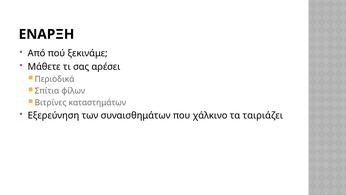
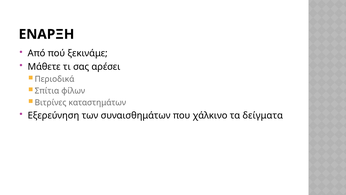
ταιριάζει: ταιριάζει -> δείγματα
